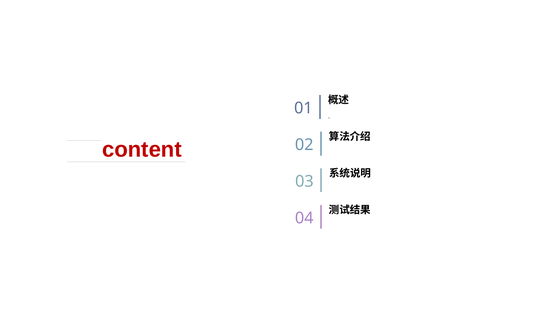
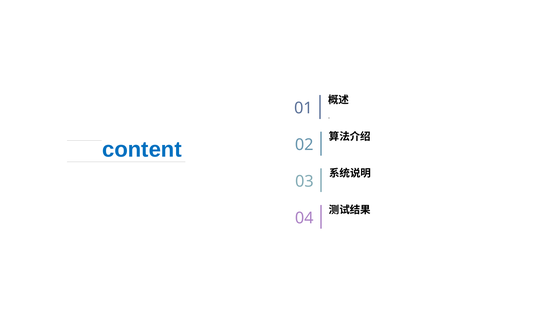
content colour: red -> blue
